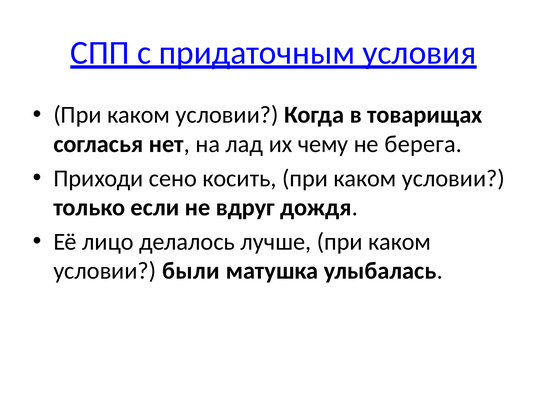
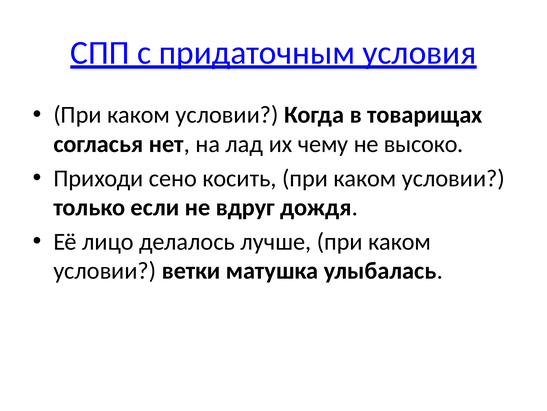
берега: берега -> высоко
были: были -> ветки
